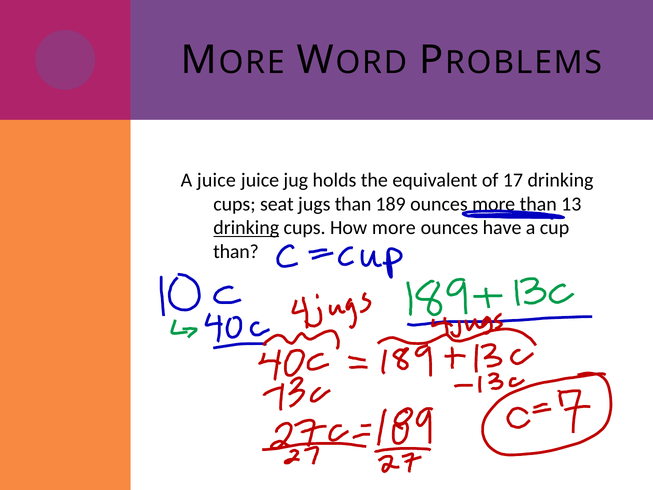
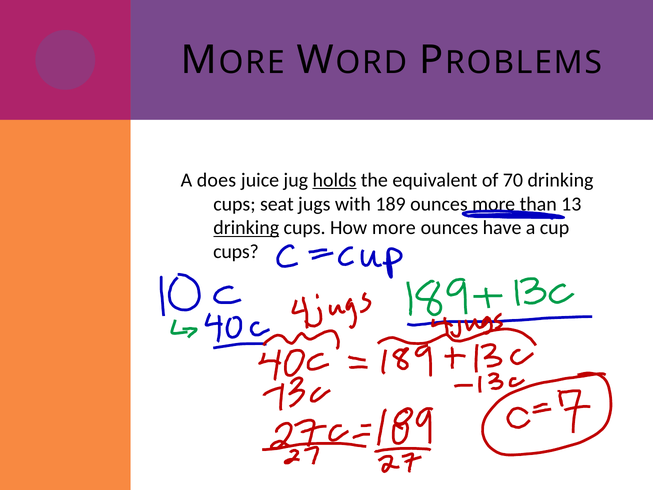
A juice: juice -> does
holds underline: none -> present
17: 17 -> 70
jugs than: than -> with
than at (236, 252): than -> cups
